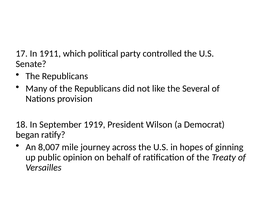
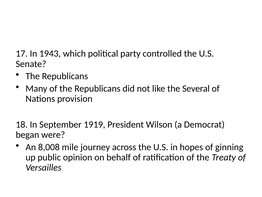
1911: 1911 -> 1943
ratify: ratify -> were
8,007: 8,007 -> 8,008
